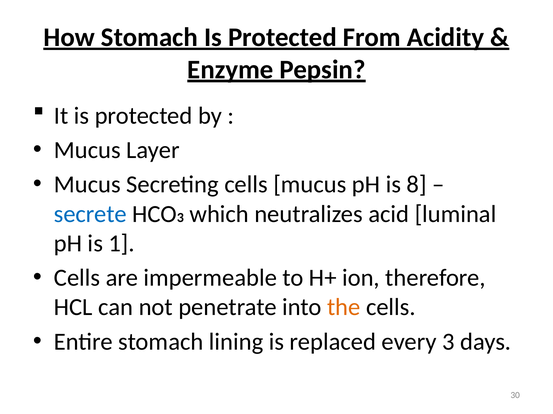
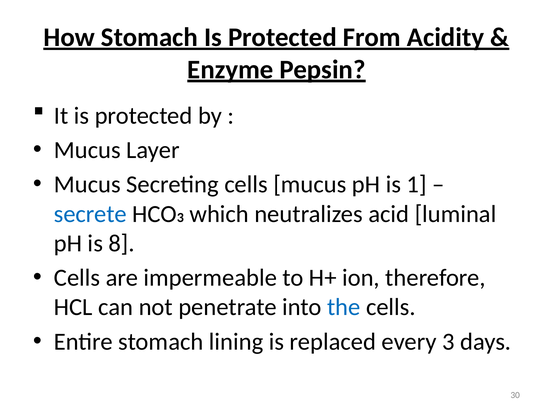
8: 8 -> 1
1: 1 -> 8
the colour: orange -> blue
